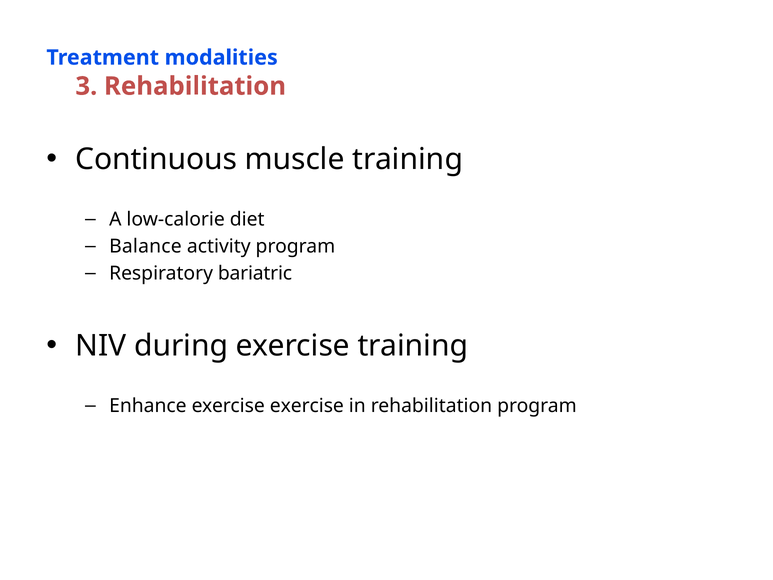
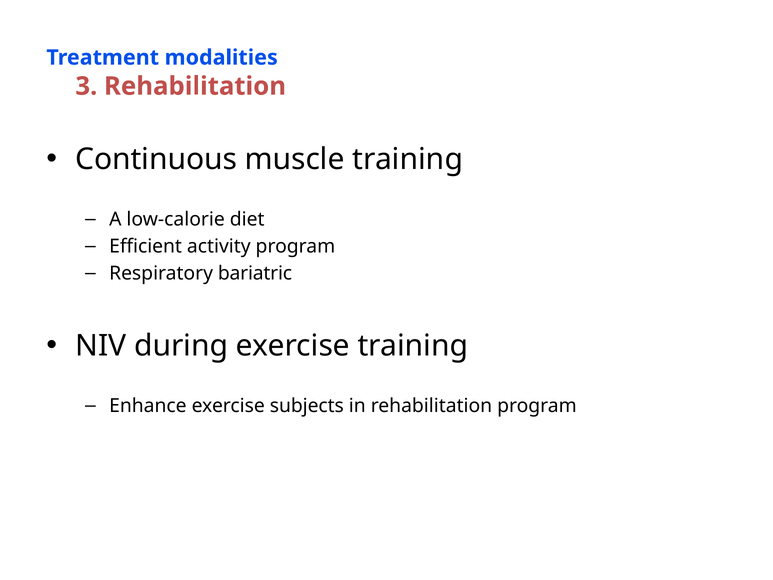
Balance: Balance -> Efficient
exercise exercise: exercise -> subjects
